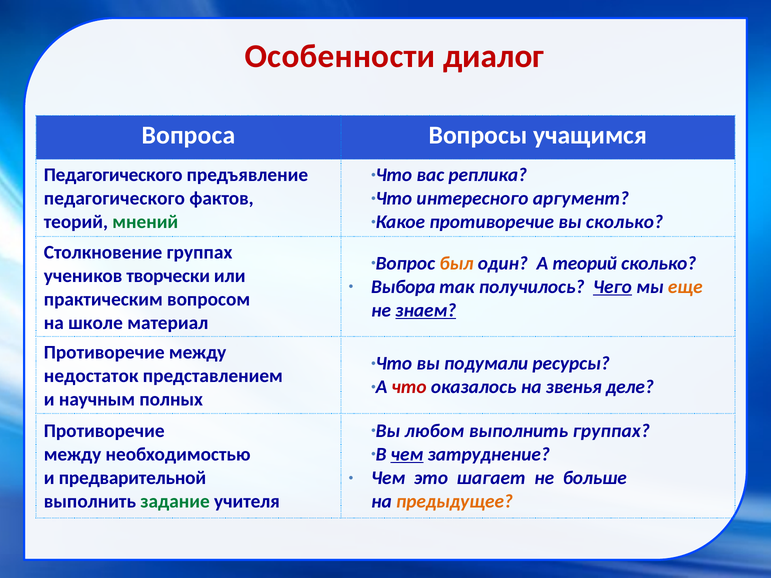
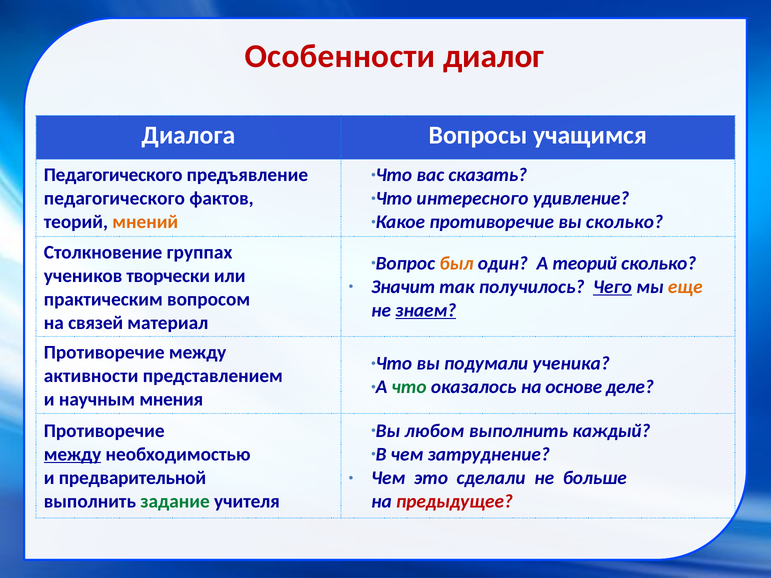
Вопроса: Вопроса -> Диалога
реплика: реплика -> сказать
аргумент: аргумент -> удивление
мнений colour: green -> orange
Выбора: Выбора -> Значит
школе: школе -> связей
ресурсы: ресурсы -> ученика
недостаток: недостаток -> активности
что at (409, 387) colour: red -> green
звенья: звенья -> основе
полных: полных -> мнения
выполнить группах: группах -> каждый
между at (73, 454) underline: none -> present
чем at (407, 454) underline: present -> none
шагает: шагает -> сделали
предыдущее colour: orange -> red
